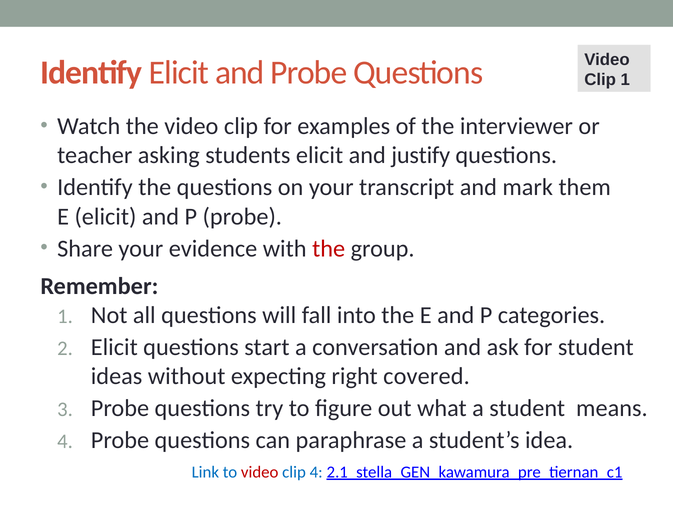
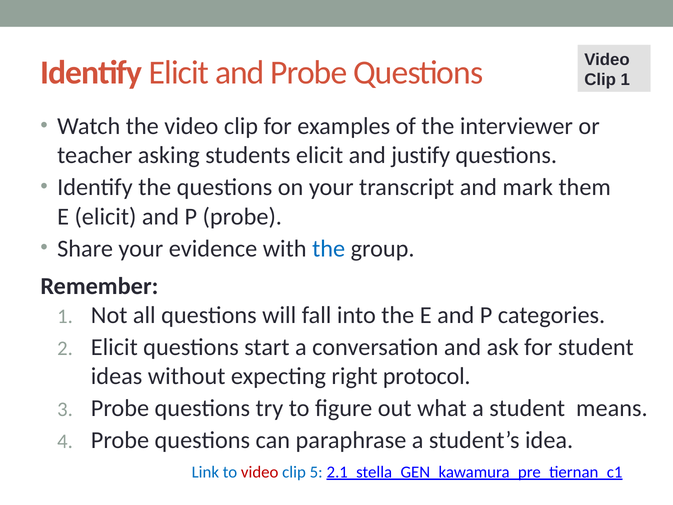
the at (329, 248) colour: red -> blue
covered: covered -> protocol
clip 4: 4 -> 5
